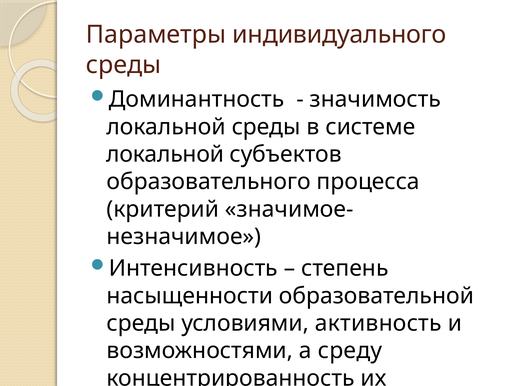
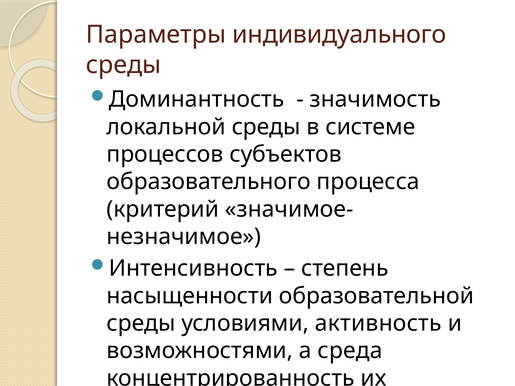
локальной at (165, 154): локальной -> процессов
среду: среду -> среда
